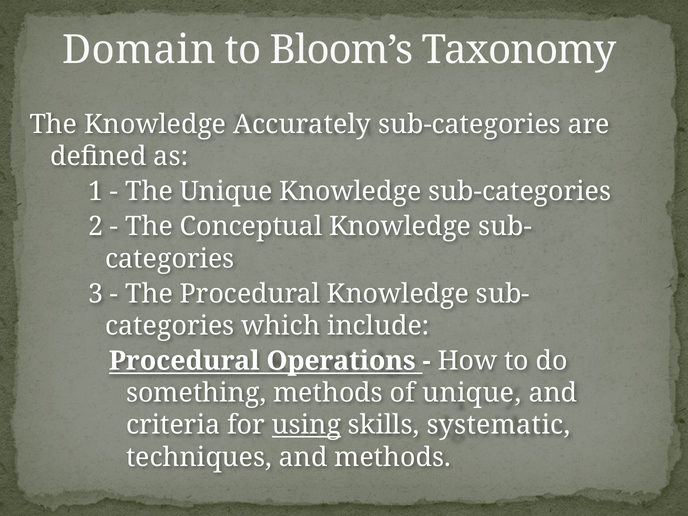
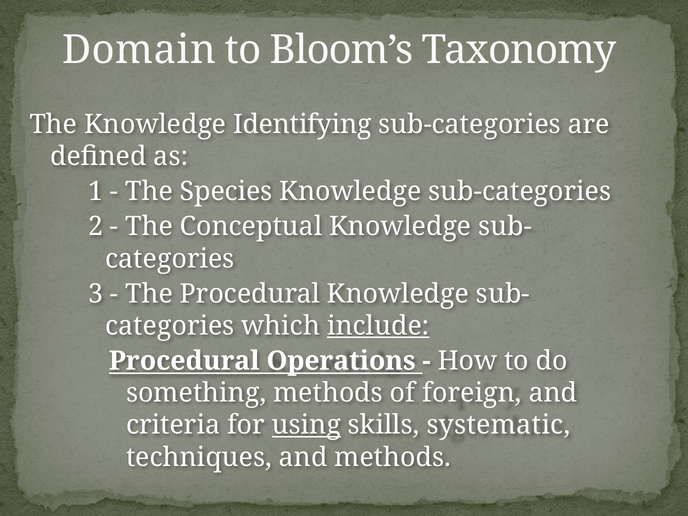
Accurately: Accurately -> Identifying
The Unique: Unique -> Species
include underline: none -> present
of unique: unique -> foreign
